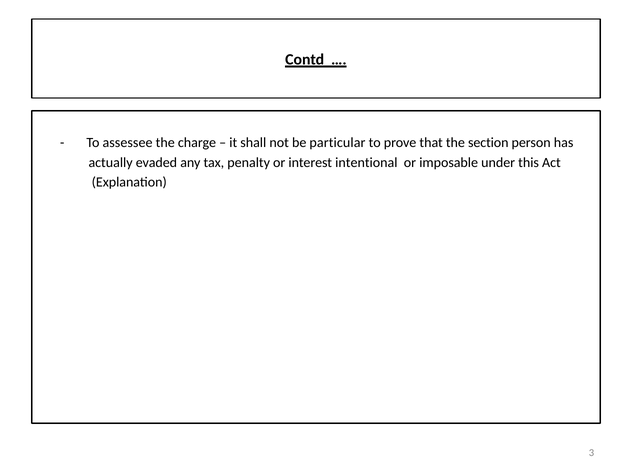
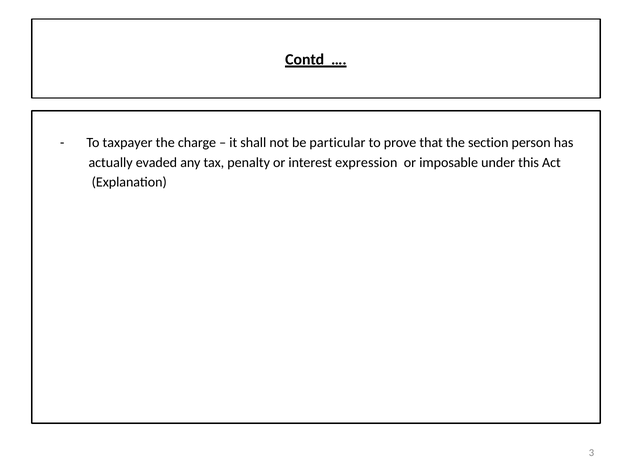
assessee: assessee -> taxpayer
intentional: intentional -> expression
